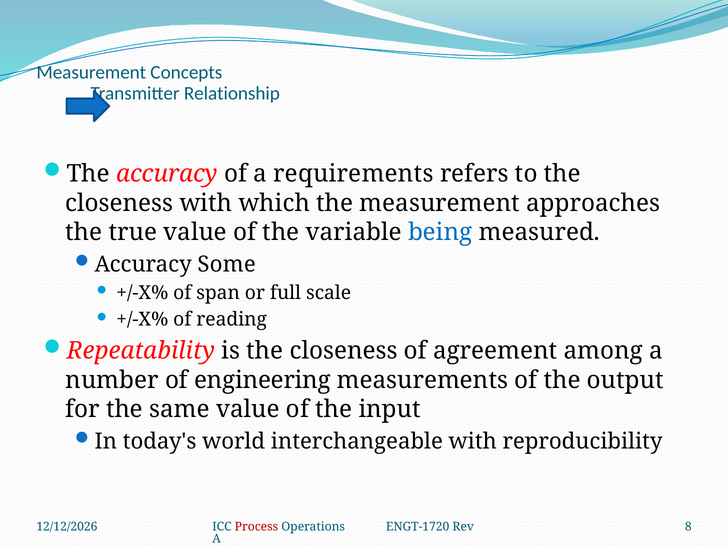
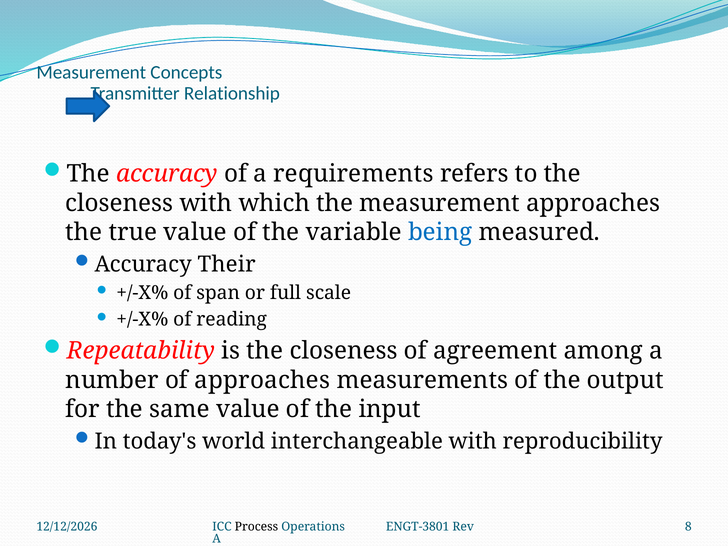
Some: Some -> Their
of engineering: engineering -> approaches
Process colour: red -> black
ENGT-1720: ENGT-1720 -> ENGT-3801
